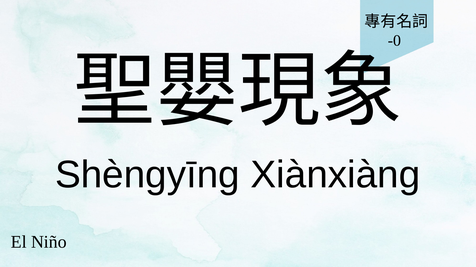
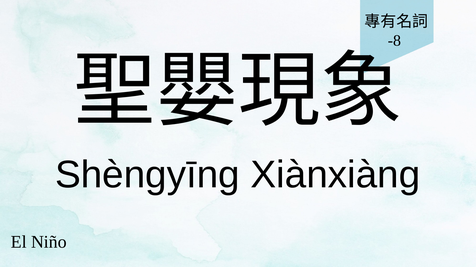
-0: -0 -> -8
